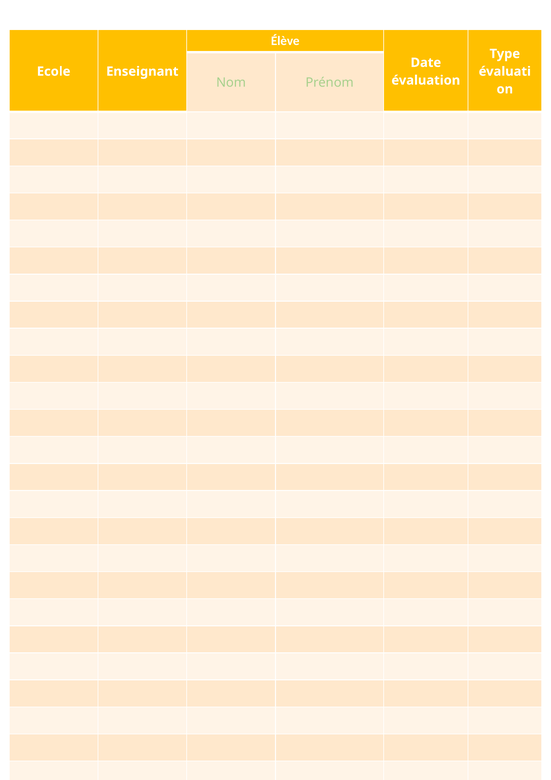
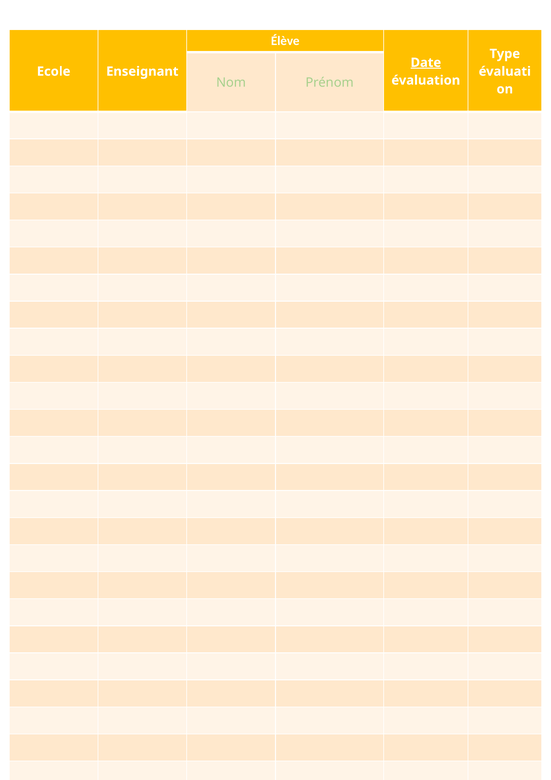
Date underline: none -> present
